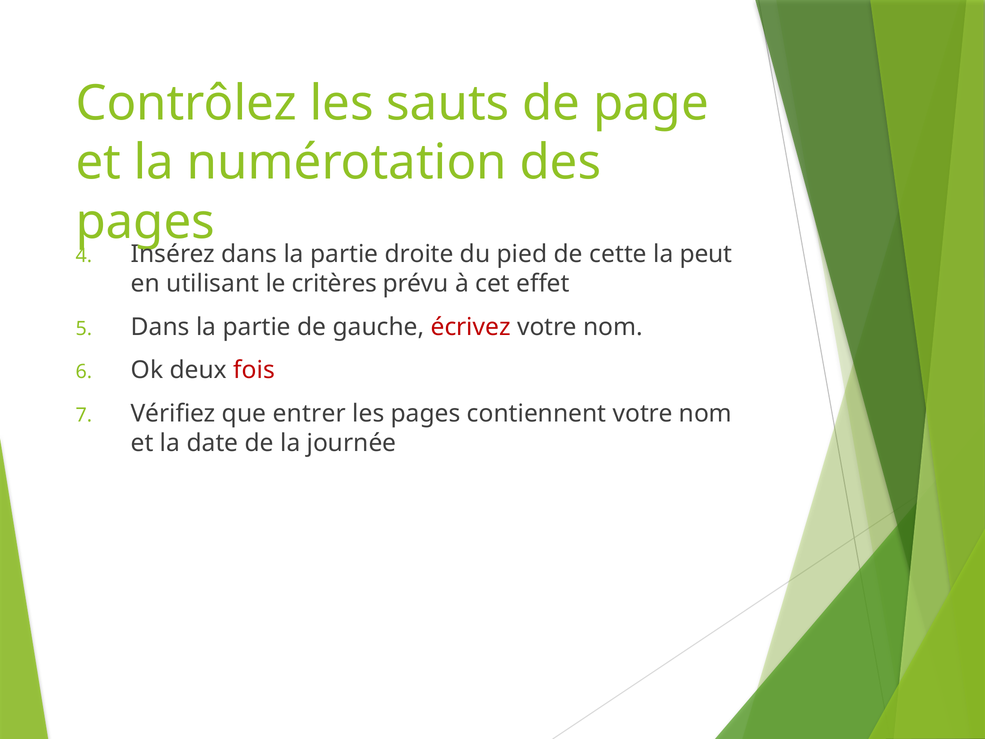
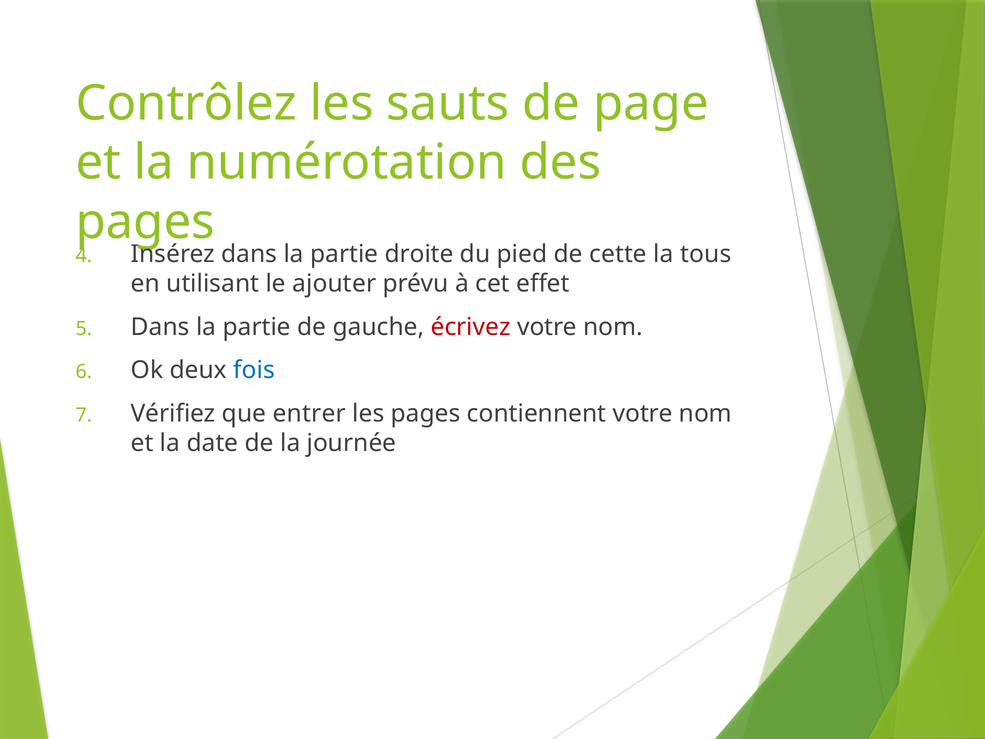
peut: peut -> tous
critères: critères -> ajouter
fois colour: red -> blue
